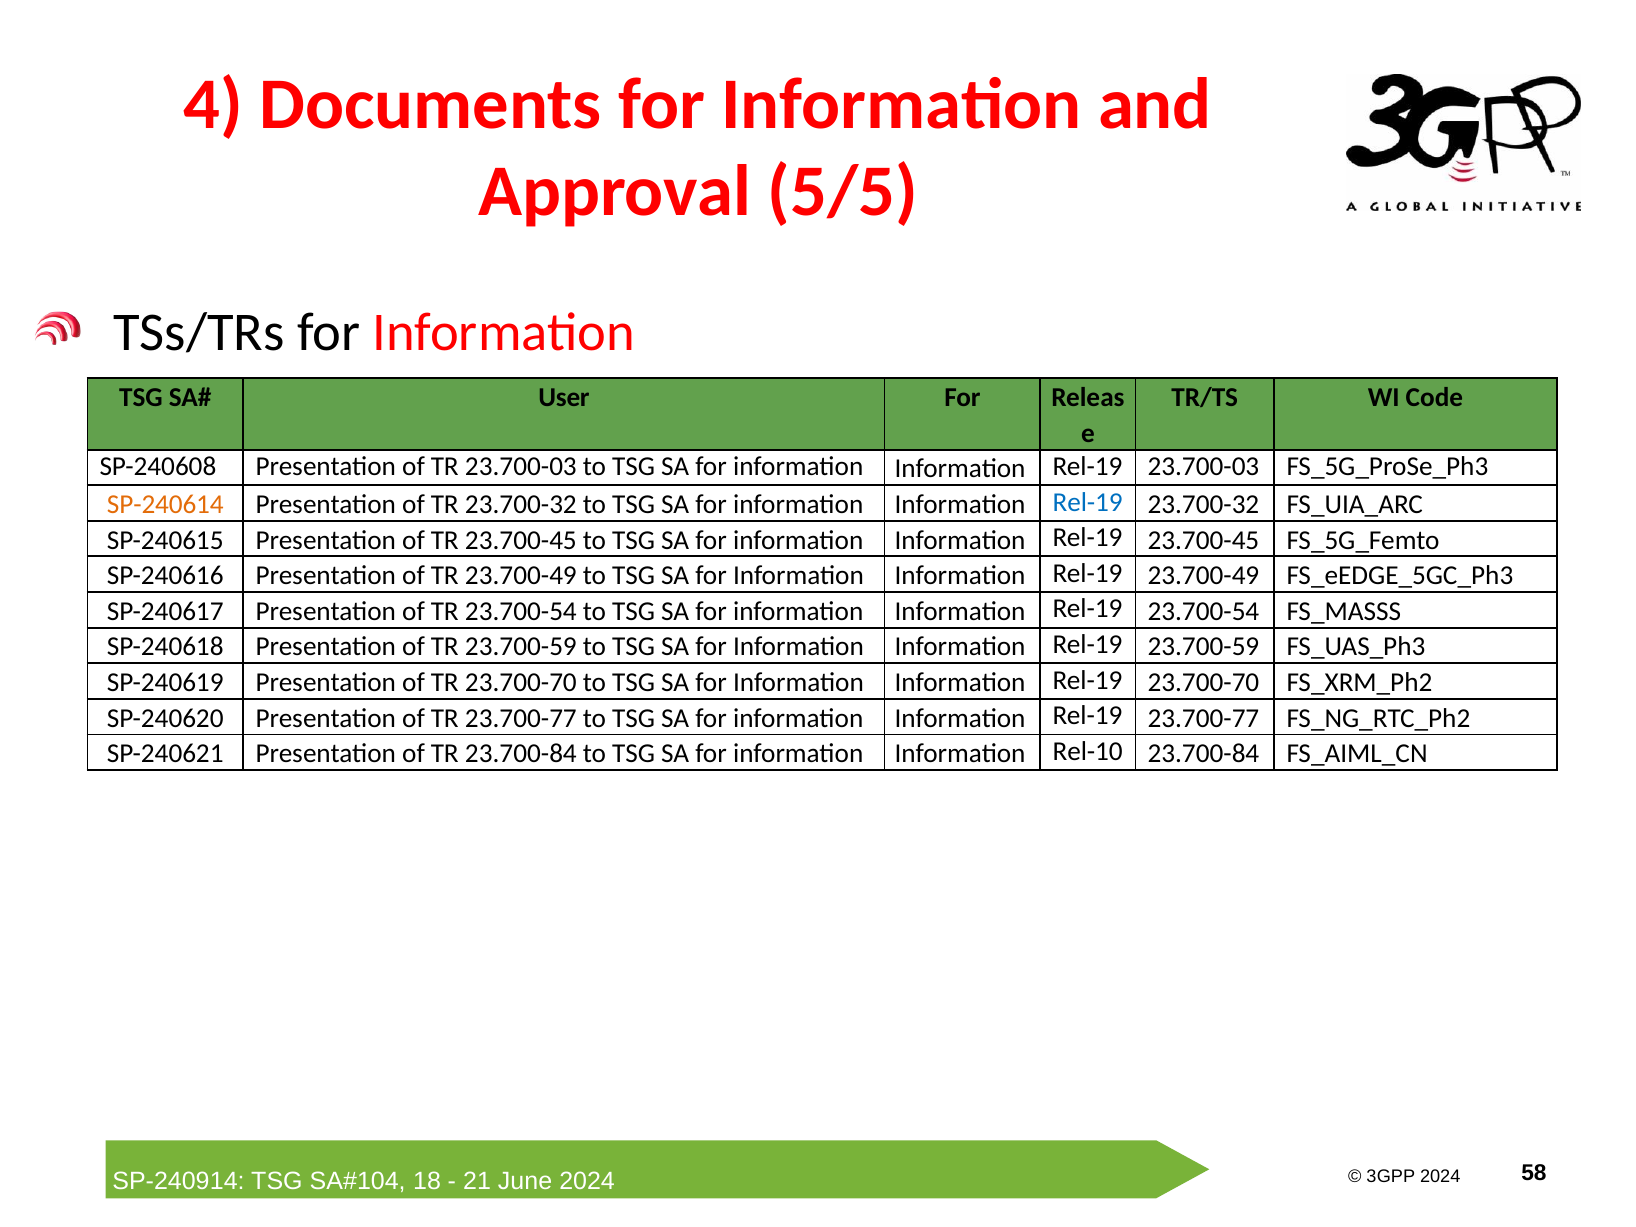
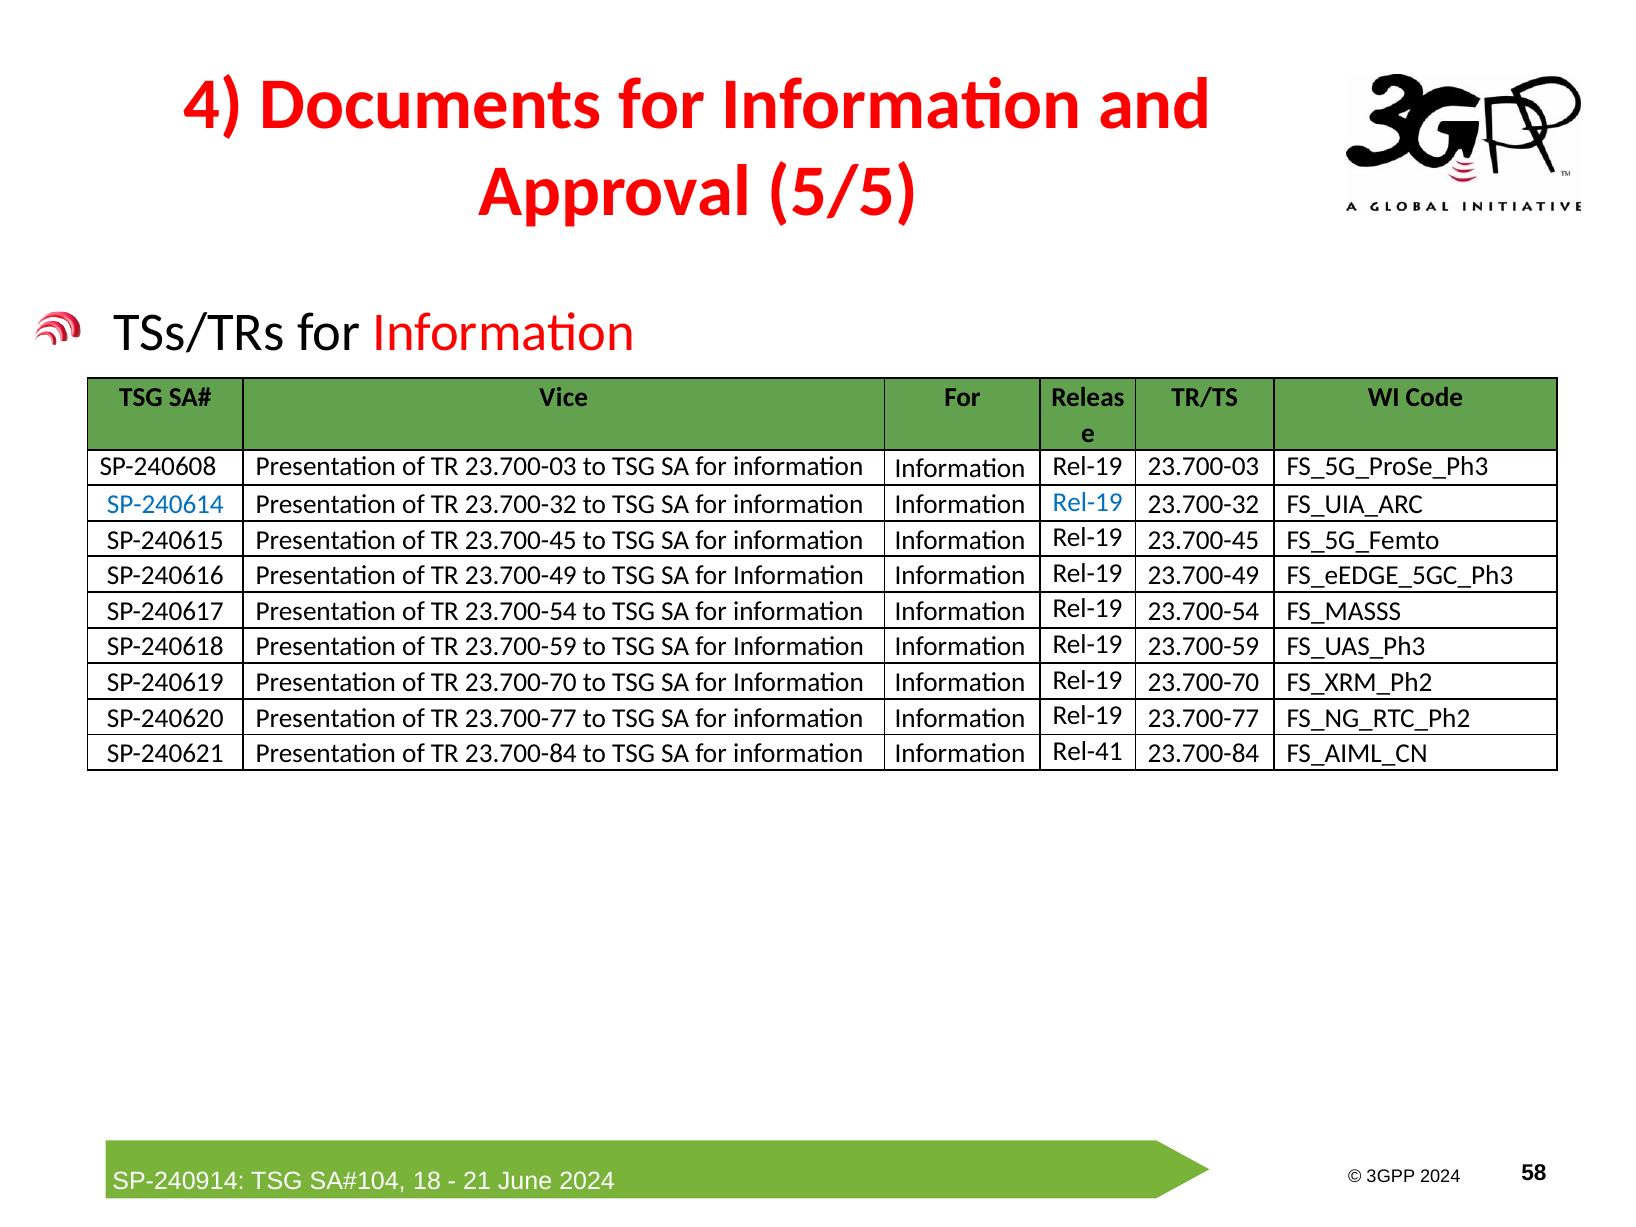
User: User -> Vice
SP-240614 colour: orange -> blue
Rel-10: Rel-10 -> Rel-41
